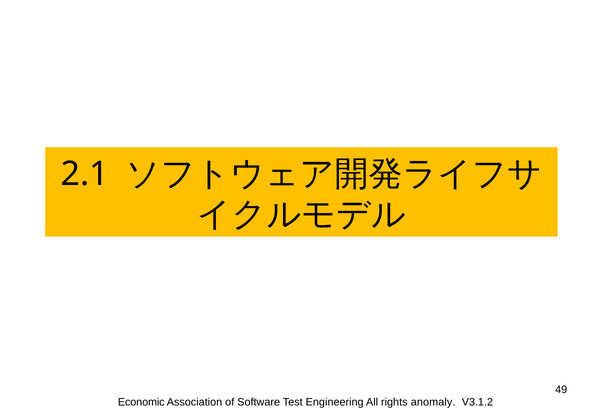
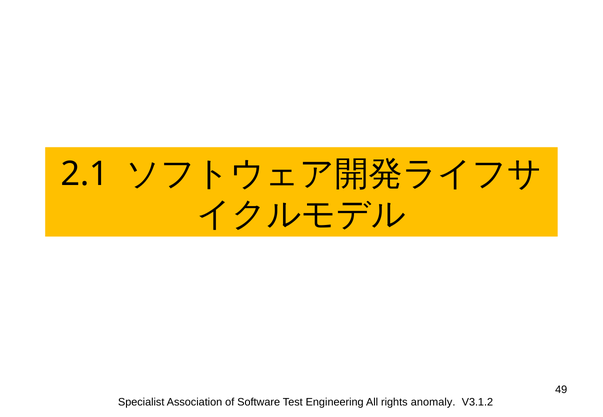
Economic: Economic -> Specialist
